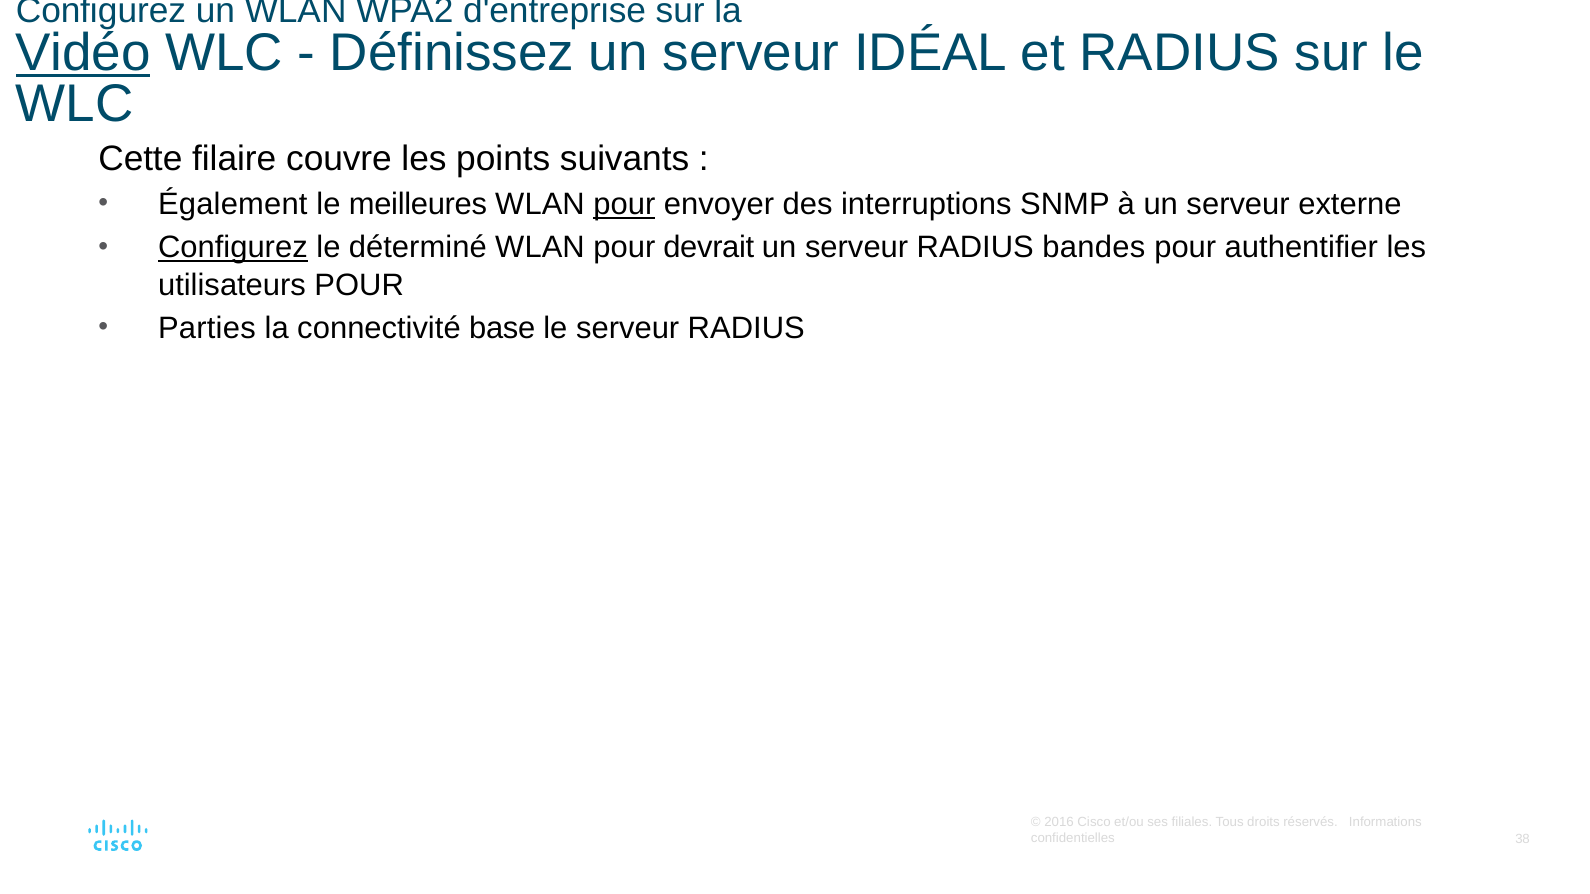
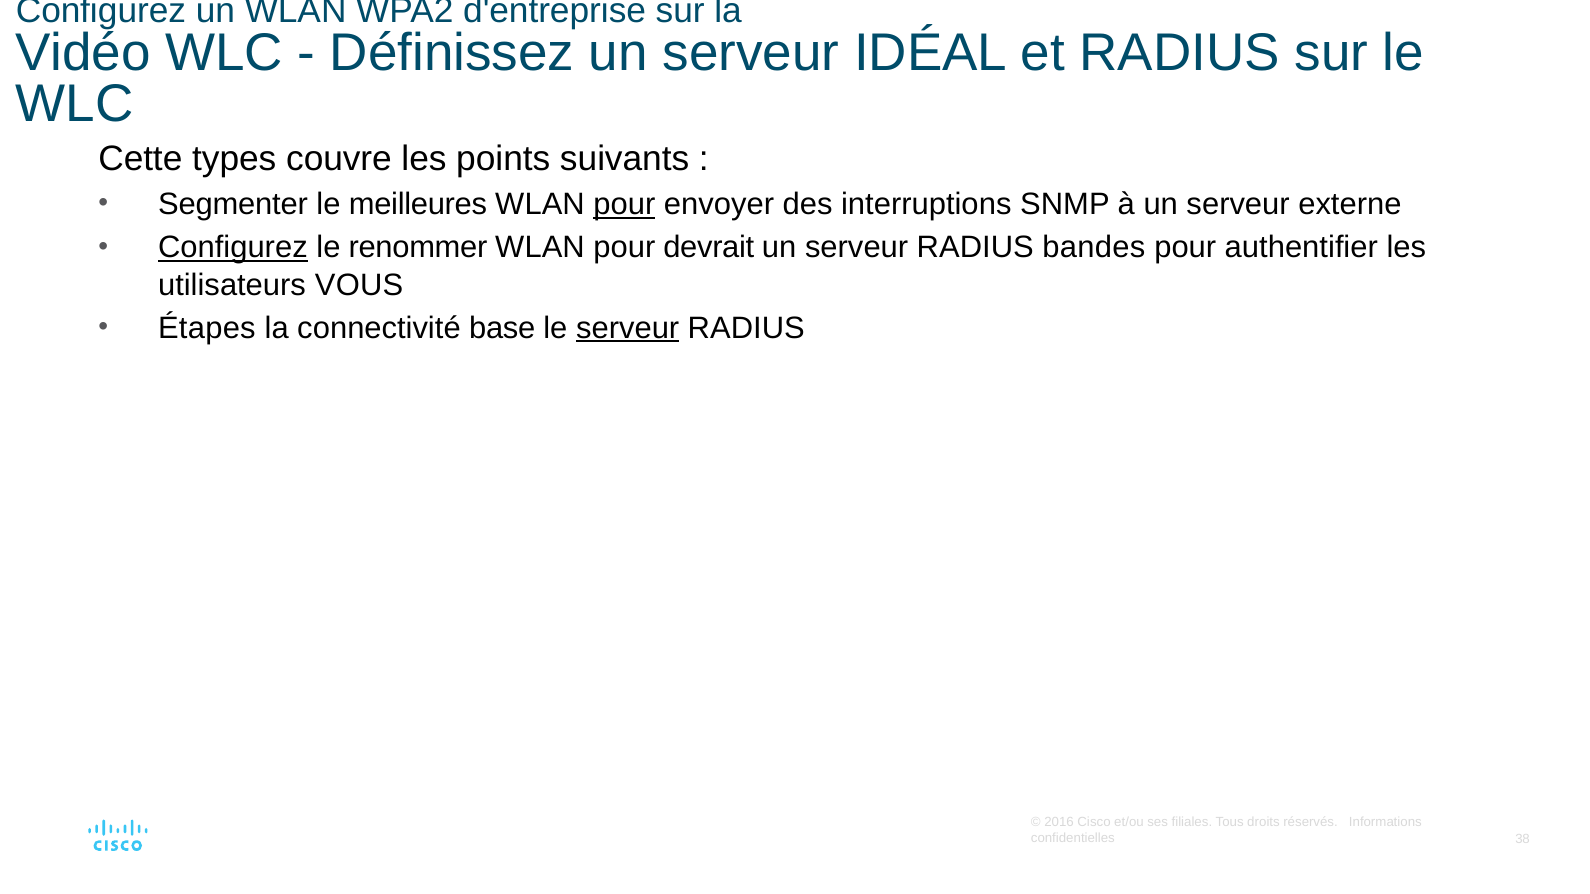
Vidéo underline: present -> none
filaire: filaire -> types
Également: Également -> Segmenter
déterminé: déterminé -> renommer
utilisateurs POUR: POUR -> VOUS
Parties: Parties -> Étapes
serveur at (628, 328) underline: none -> present
